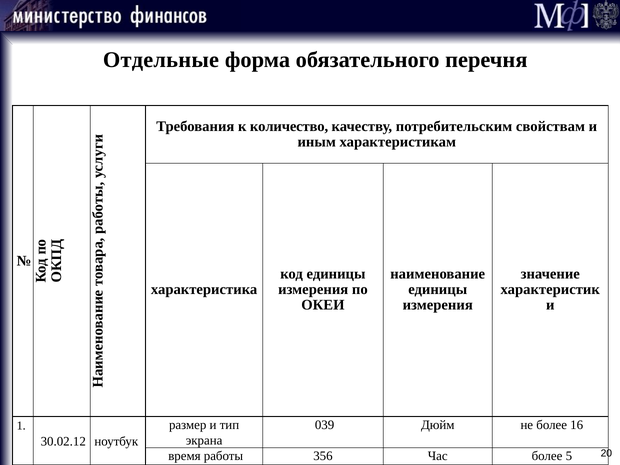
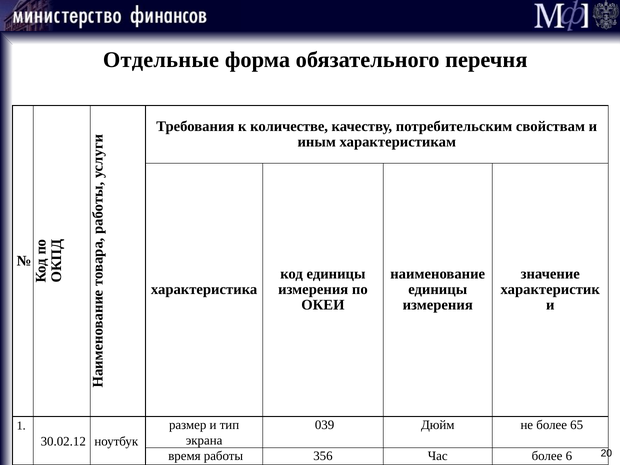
количество: количество -> количестве
16: 16 -> 65
5: 5 -> 6
